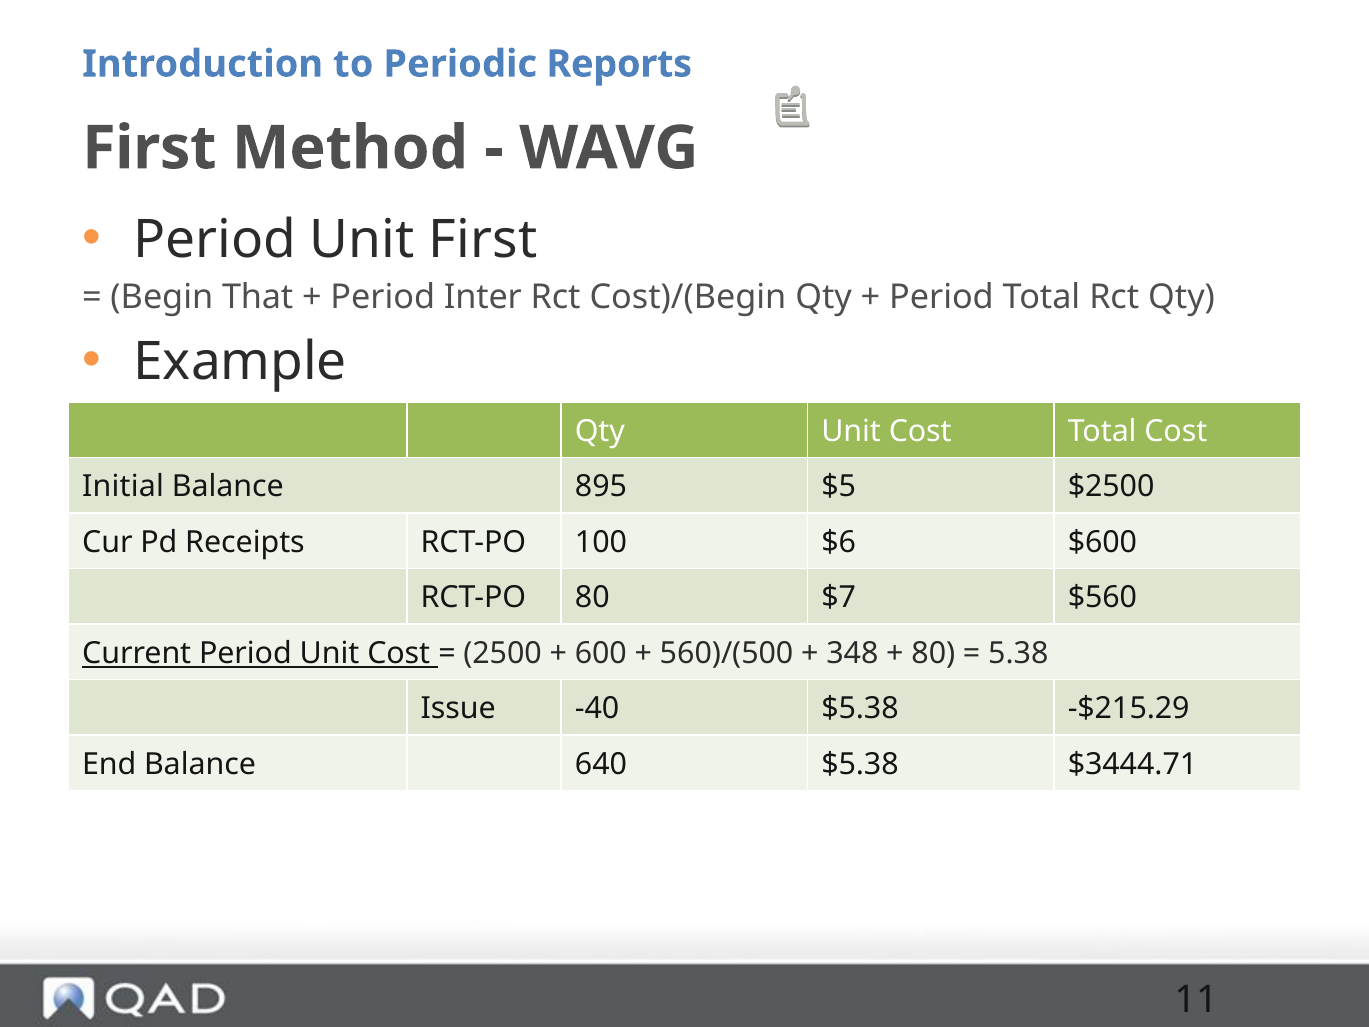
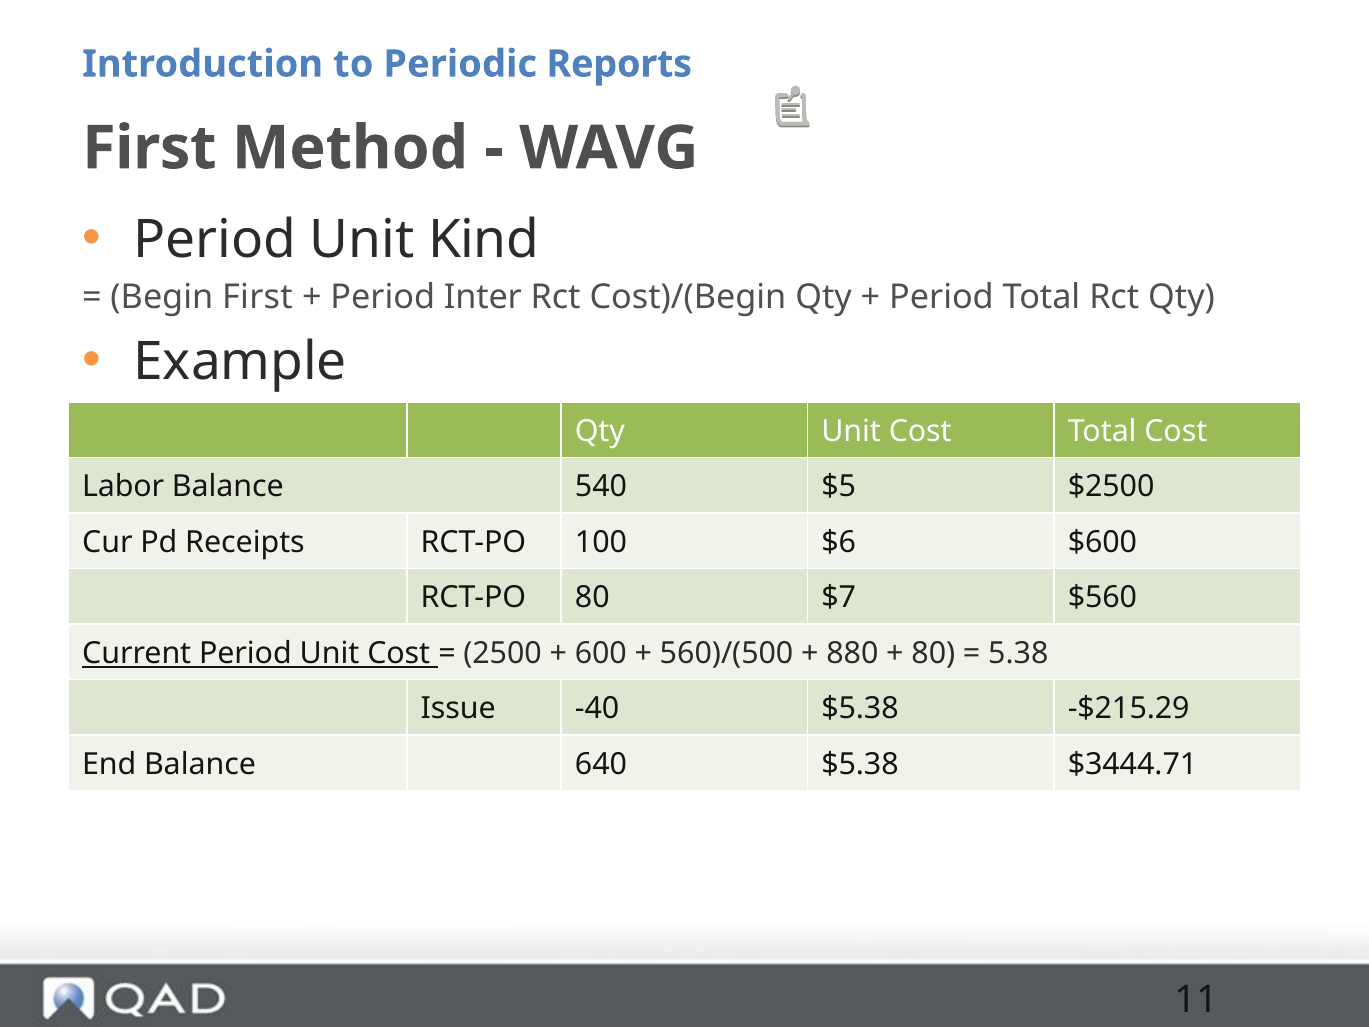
Unit First: First -> Kind
Begin That: That -> First
Initial: Initial -> Labor
895: 895 -> 540
348: 348 -> 880
